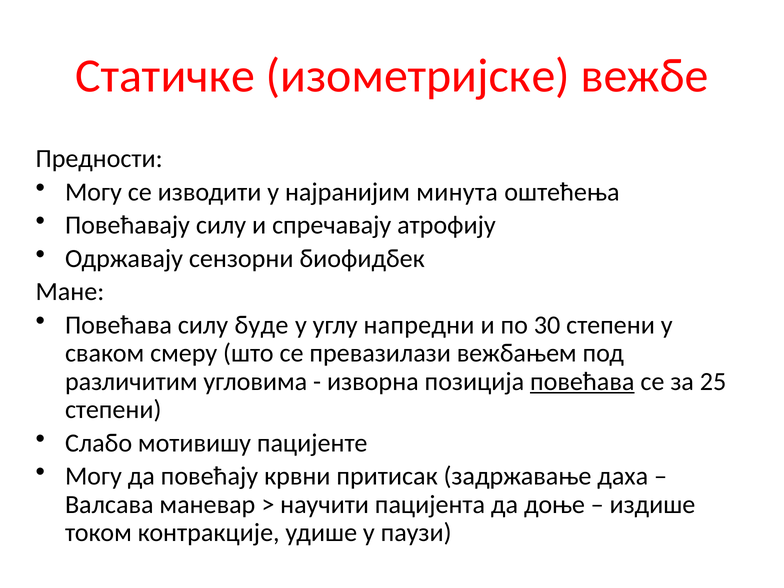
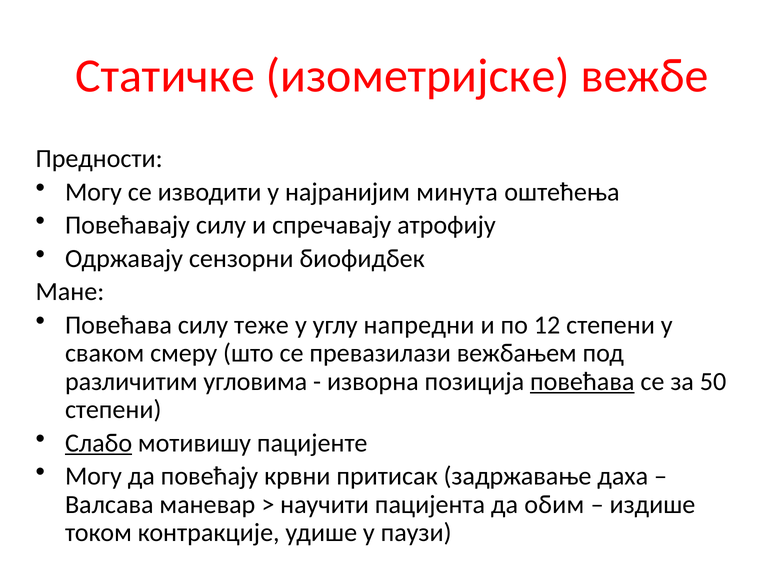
буде: буде -> теже
30: 30 -> 12
25: 25 -> 50
Слабо underline: none -> present
доње: доње -> обим
